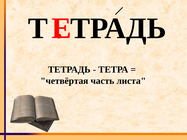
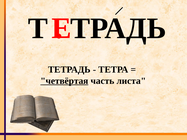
четвёртая underline: none -> present
